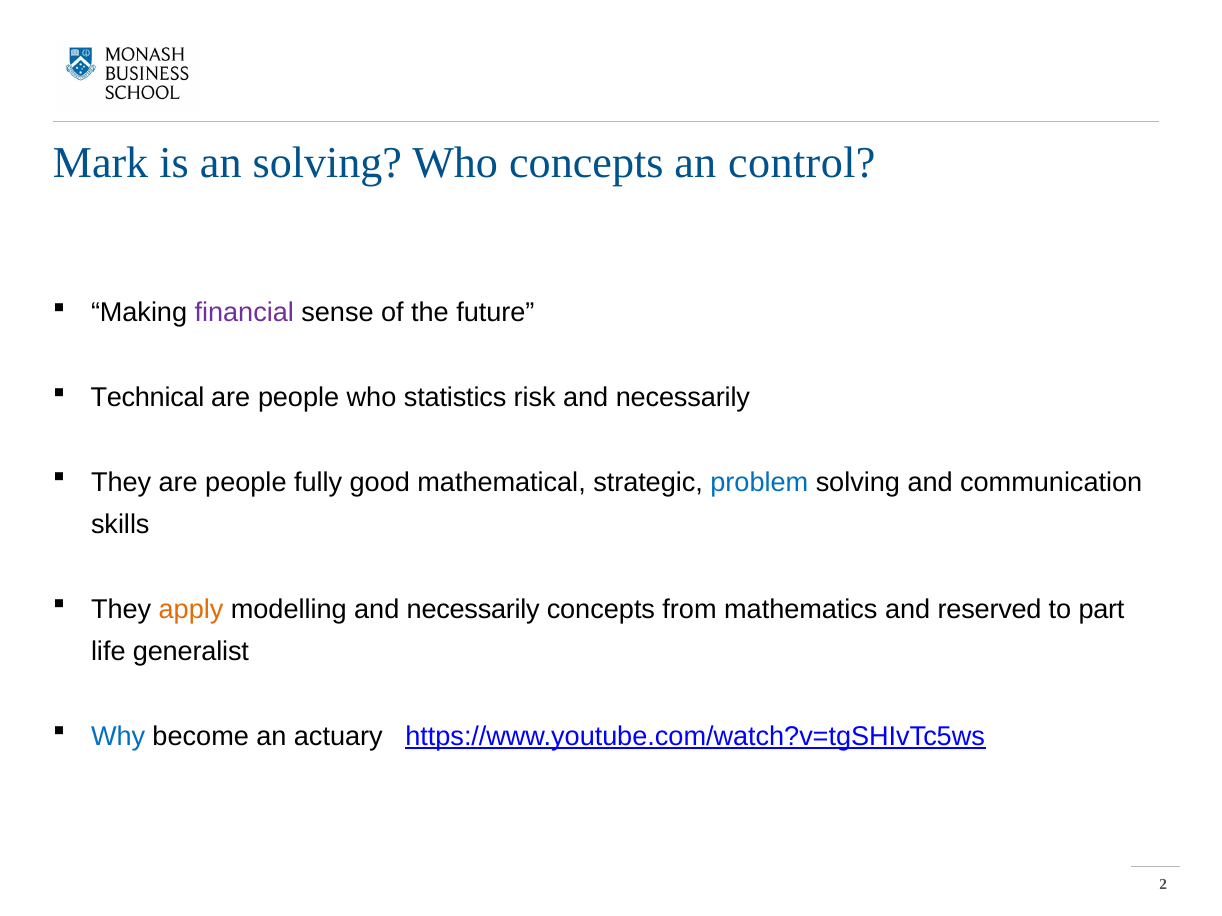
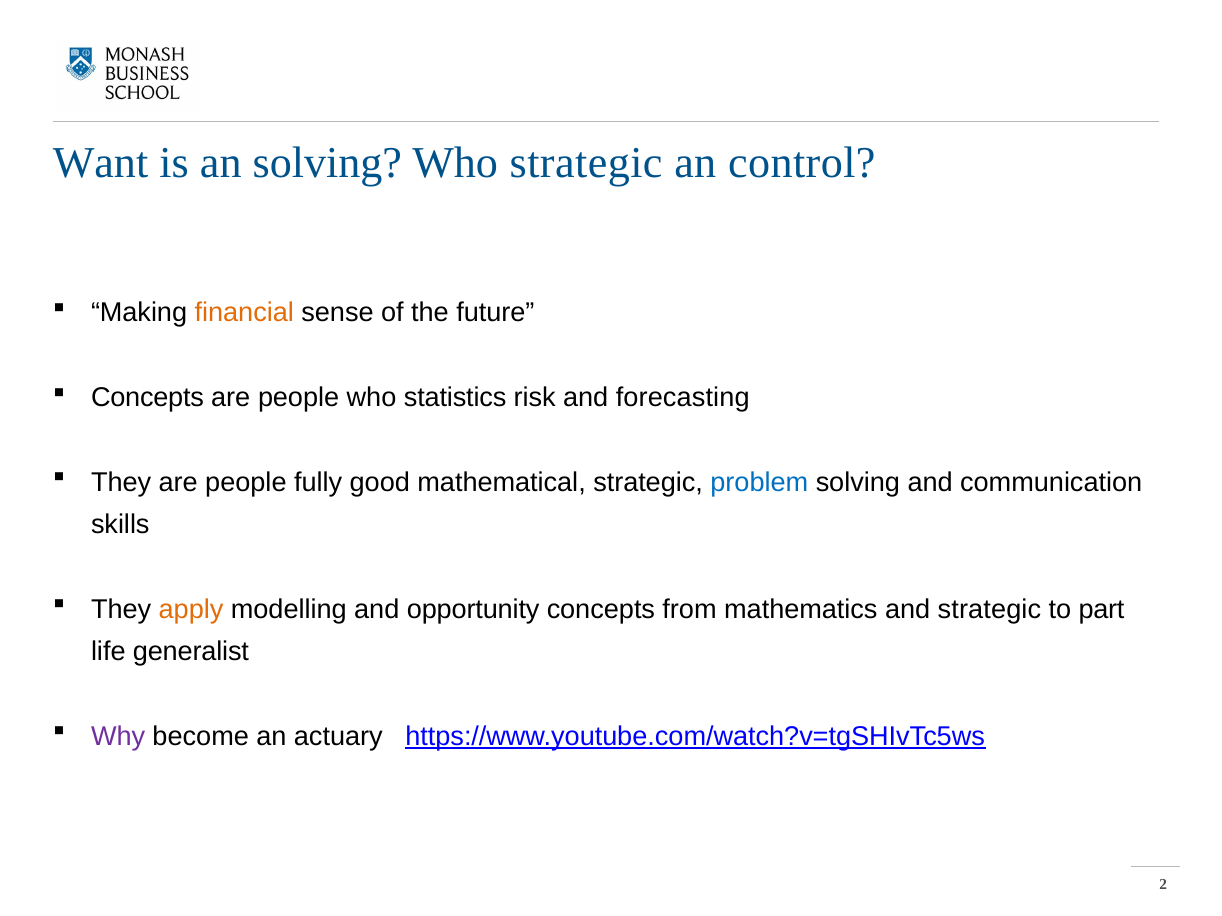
Mark: Mark -> Want
Who concepts: concepts -> strategic
financial colour: purple -> orange
Technical at (147, 398): Technical -> Concepts
risk and necessarily: necessarily -> forecasting
modelling and necessarily: necessarily -> opportunity
and reserved: reserved -> strategic
Why colour: blue -> purple
